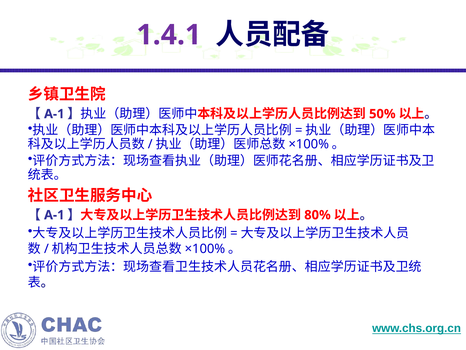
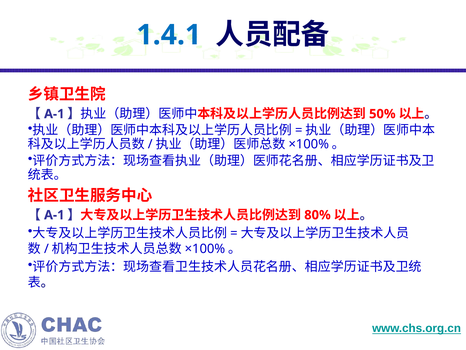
1.4.1 colour: purple -> blue
